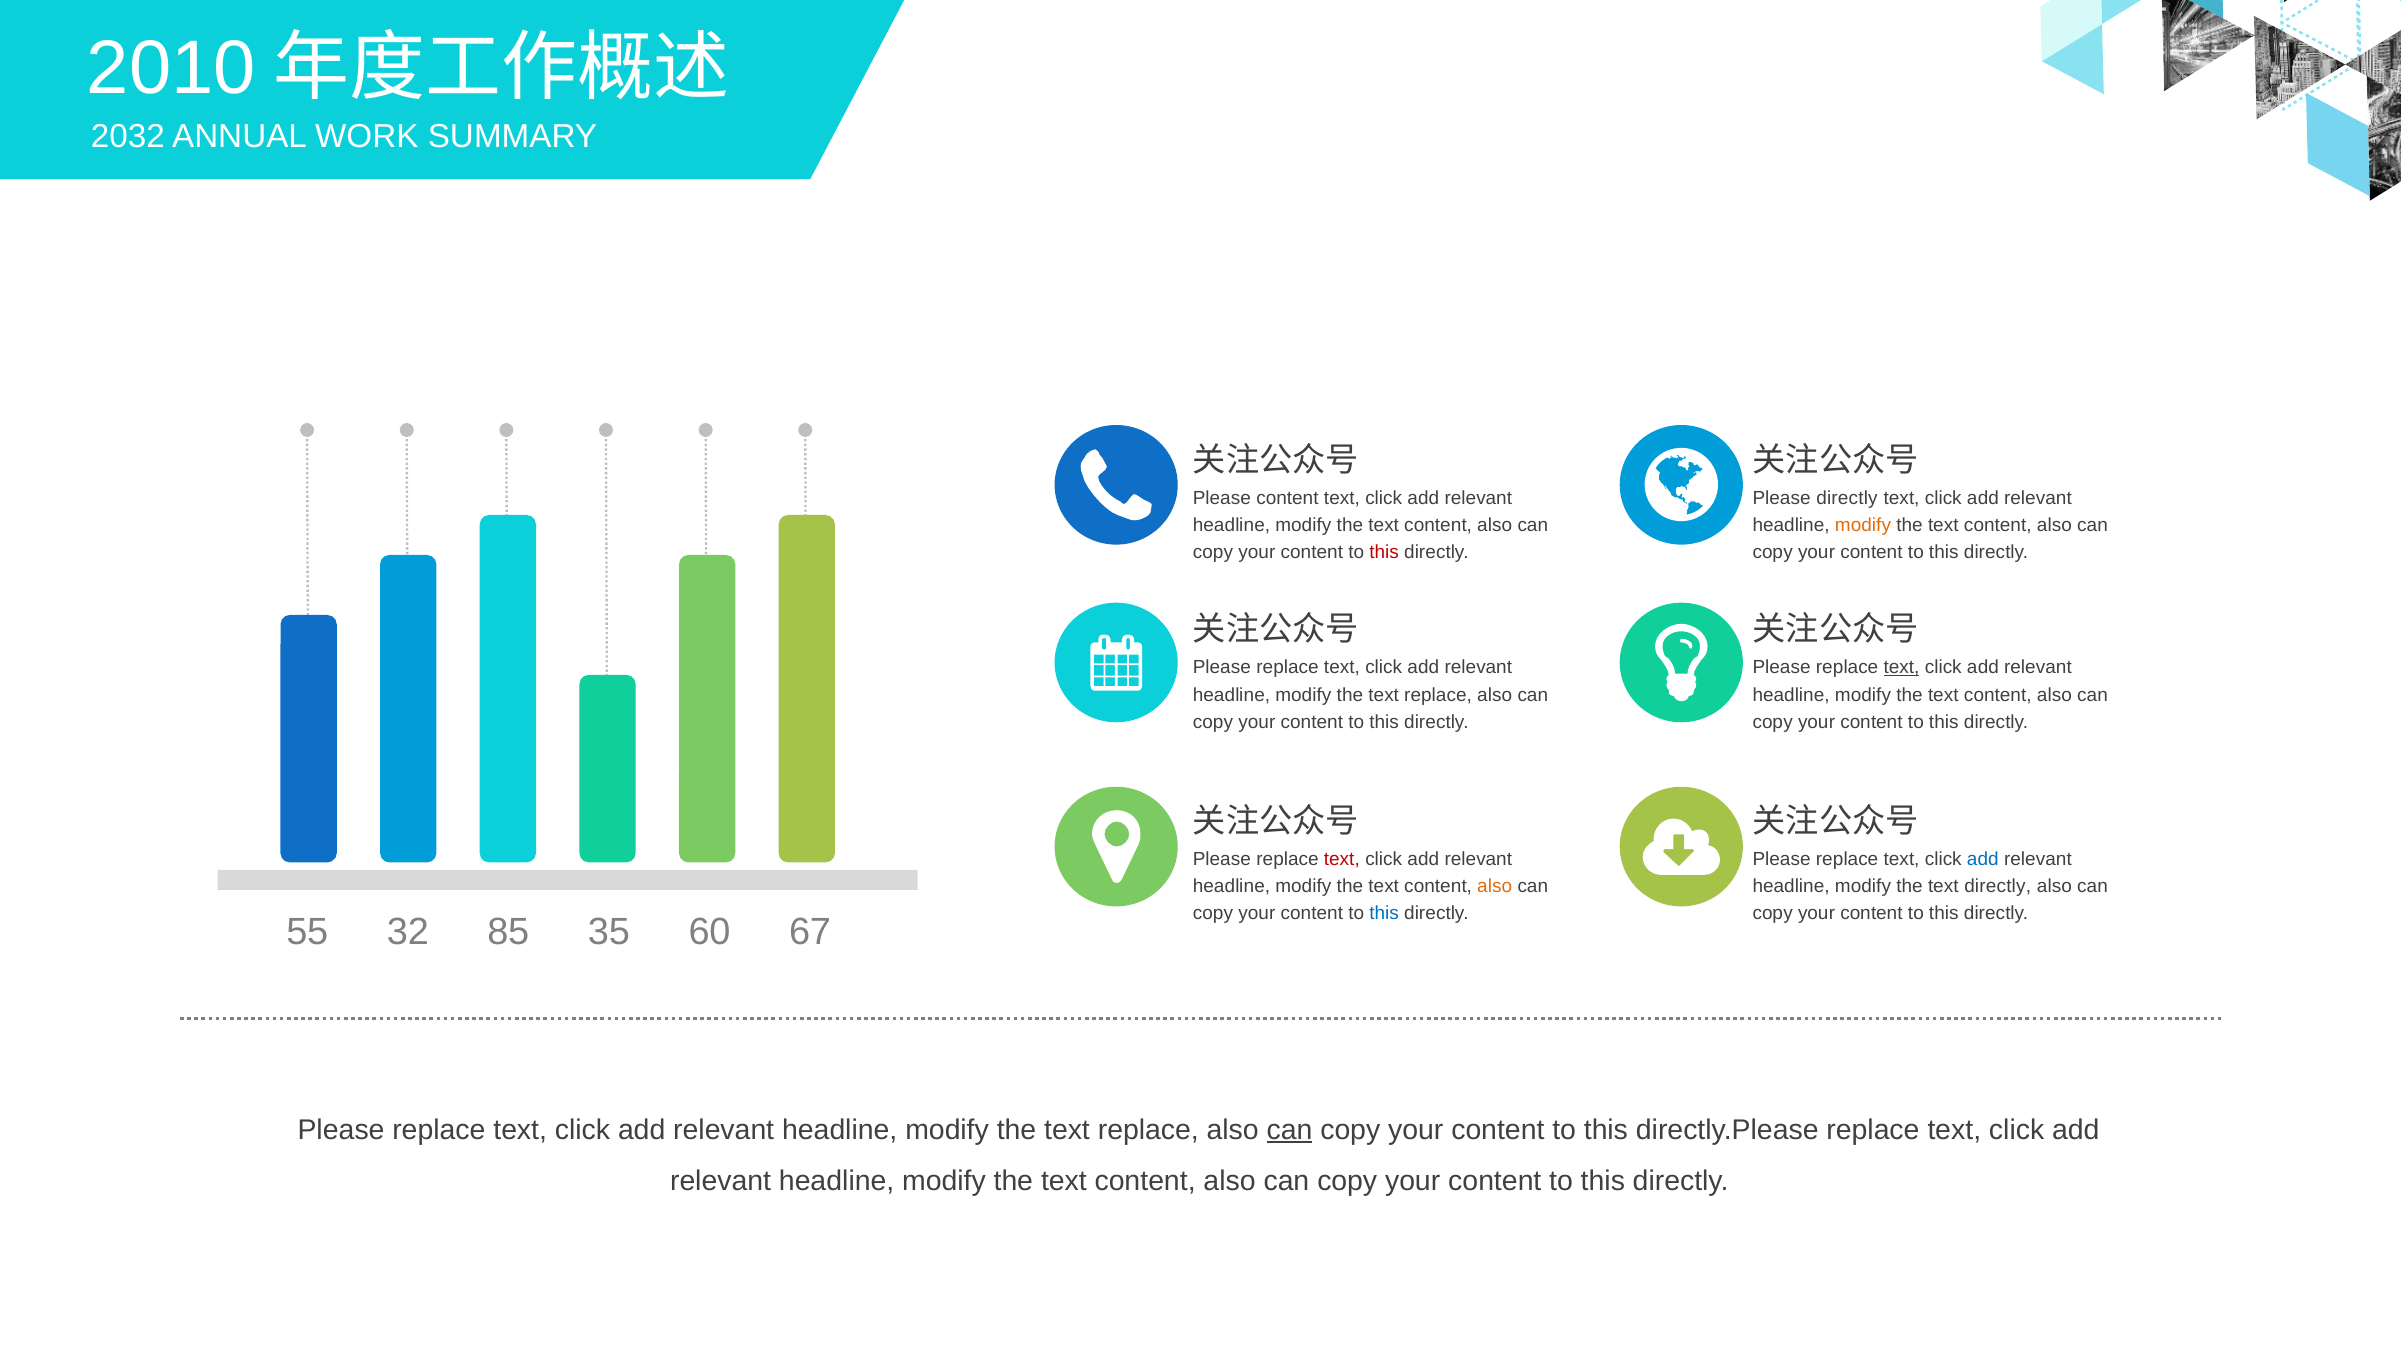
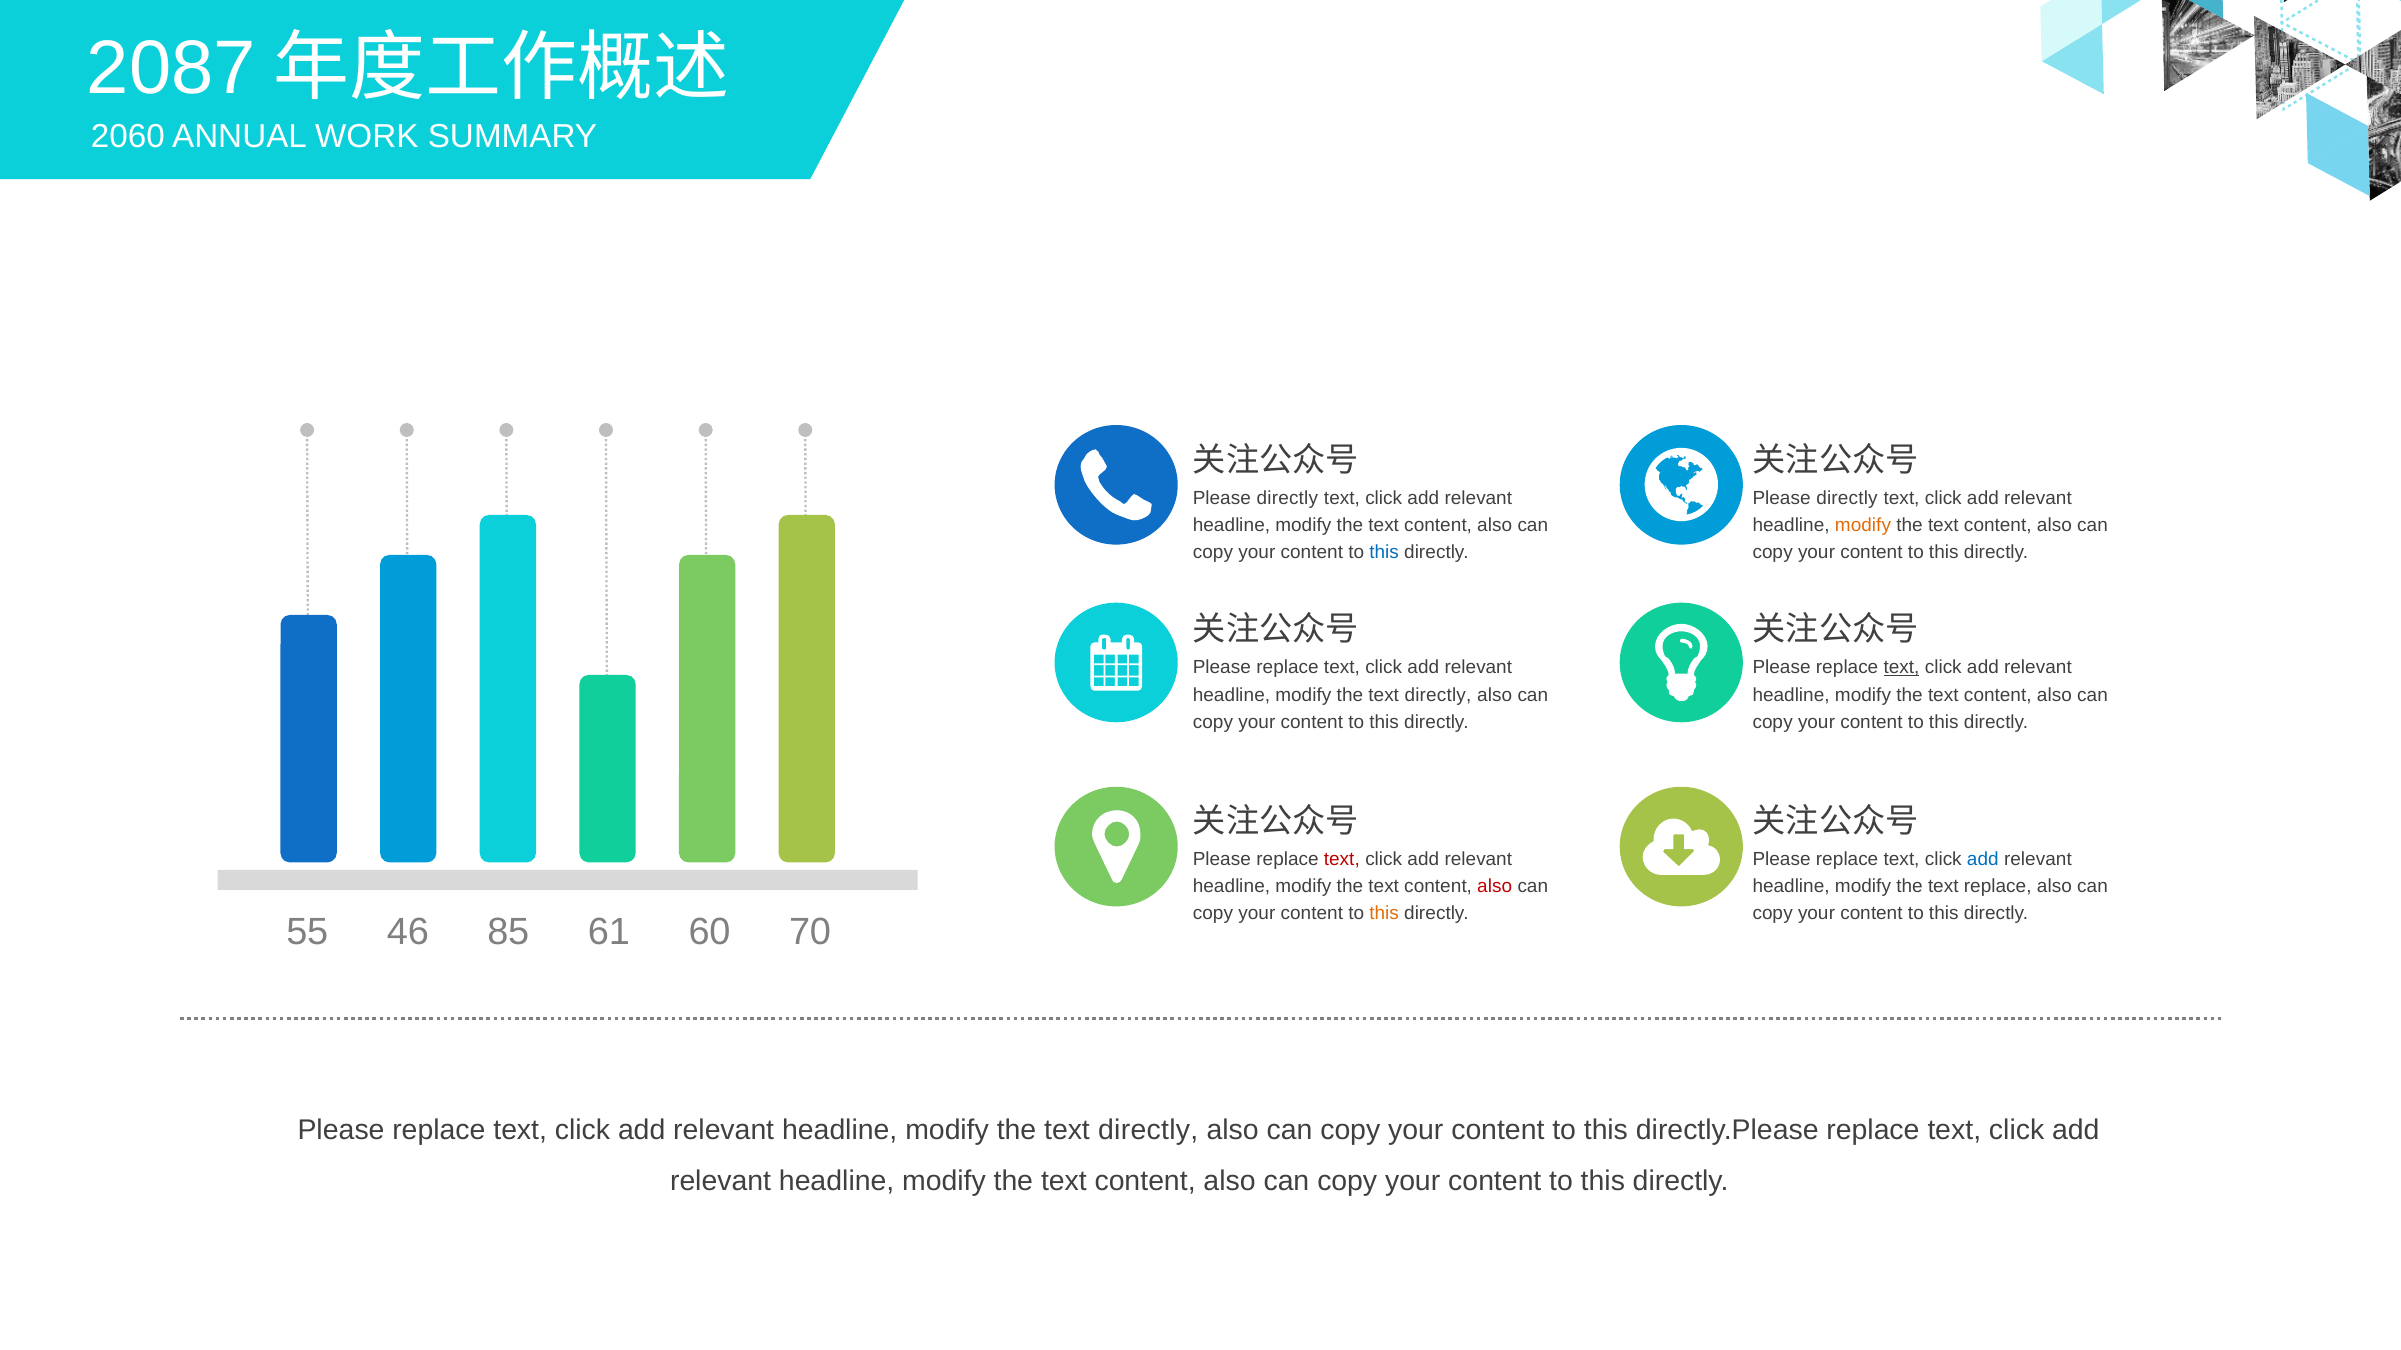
2010: 2010 -> 2087
2032: 2032 -> 2060
content at (1287, 498): content -> directly
this at (1384, 553) colour: red -> blue
replace at (1438, 695): replace -> directly
also at (1495, 887) colour: orange -> red
text directly: directly -> replace
this at (1384, 914) colour: blue -> orange
32: 32 -> 46
35: 35 -> 61
67: 67 -> 70
replace at (1148, 1131): replace -> directly
can at (1290, 1131) underline: present -> none
